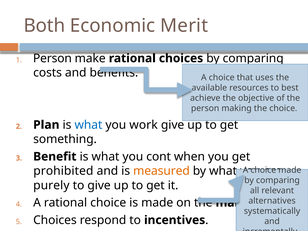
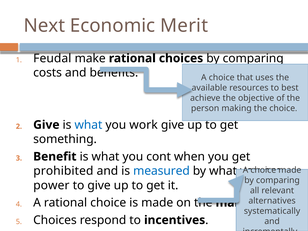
Both: Both -> Next
Person at (52, 58): Person -> Feudal
Plan at (46, 125): Plan -> Give
measured colour: orange -> blue
purely: purely -> power
